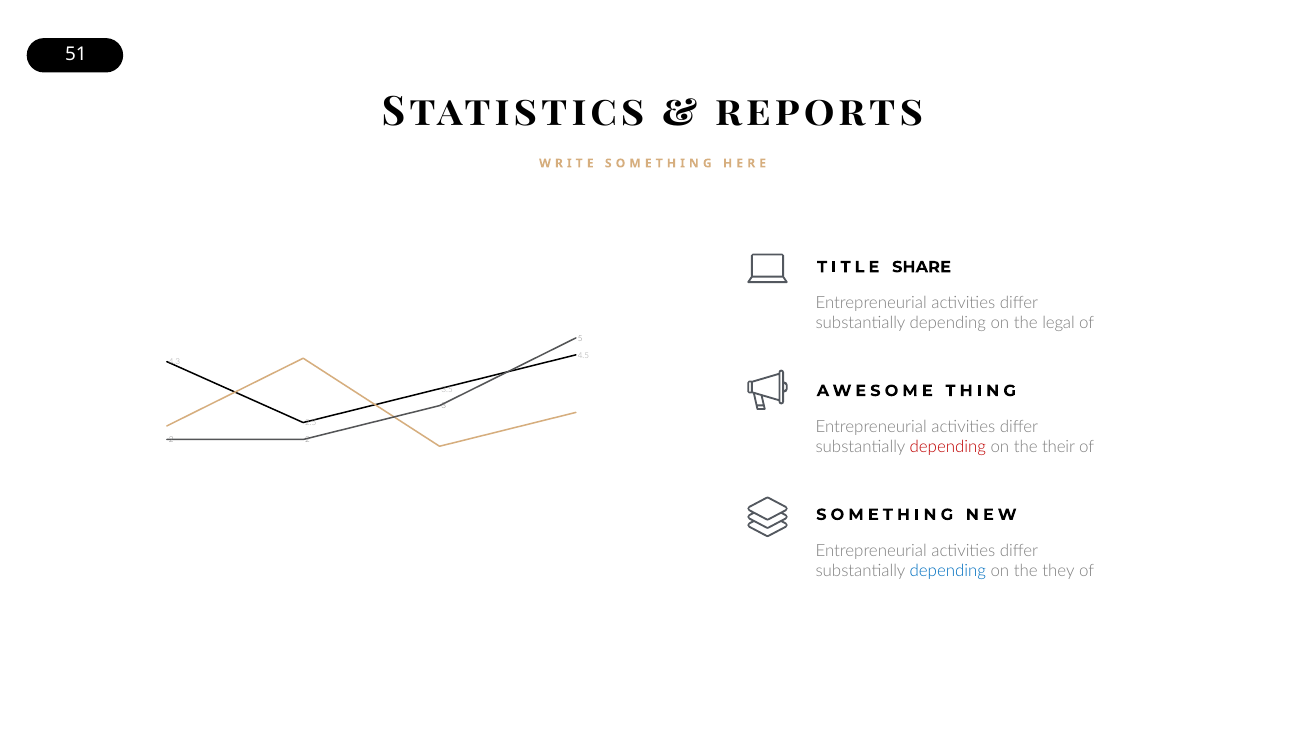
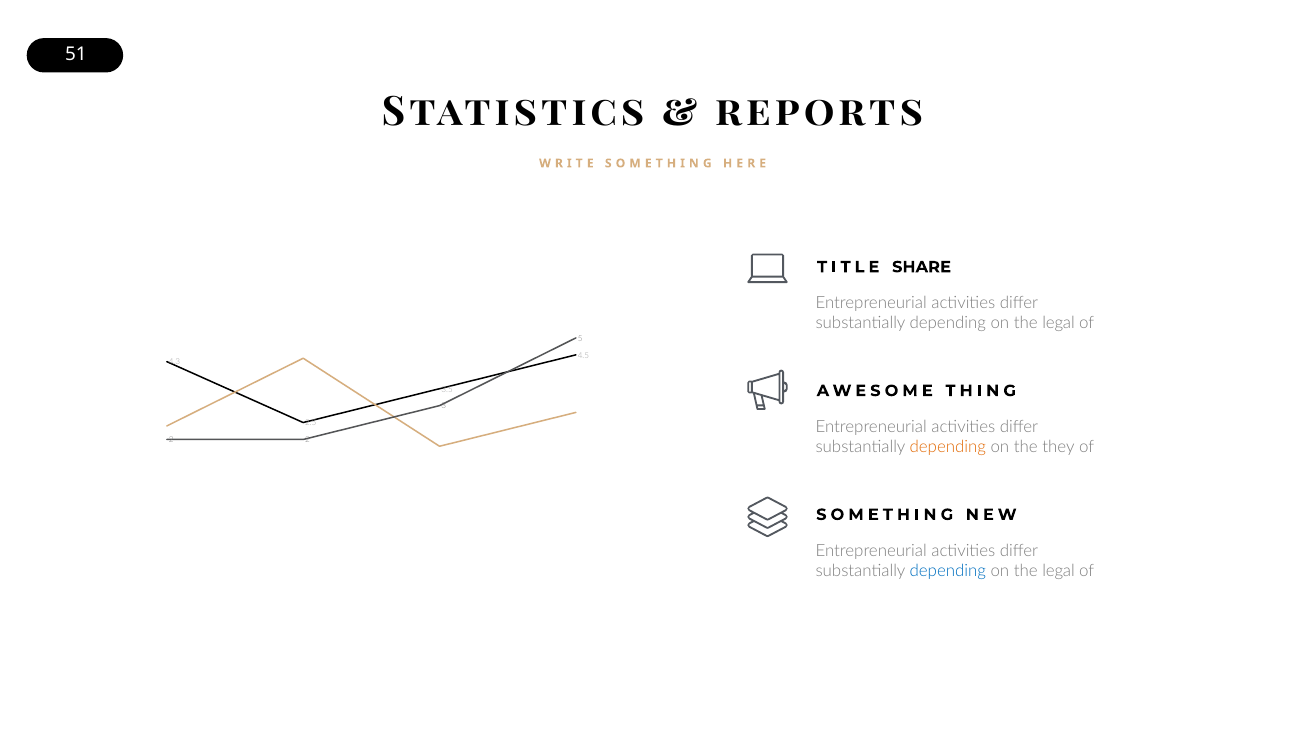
depending at (948, 447) colour: red -> orange
their: their -> they
they at (1058, 571): they -> legal
